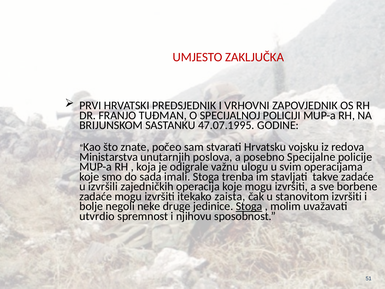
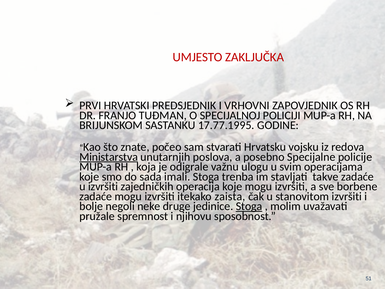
47.07.1995: 47.07.1995 -> 17.77.1995
Ministarstva underline: none -> present
u izvršili: izvršili -> izvršiti
utvrdio: utvrdio -> pružale
